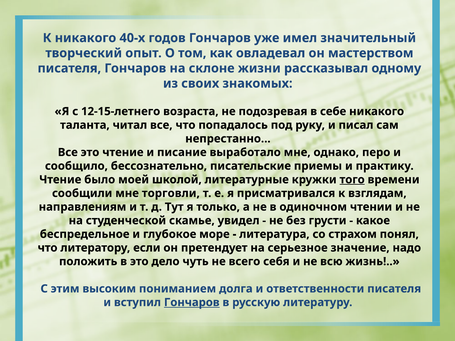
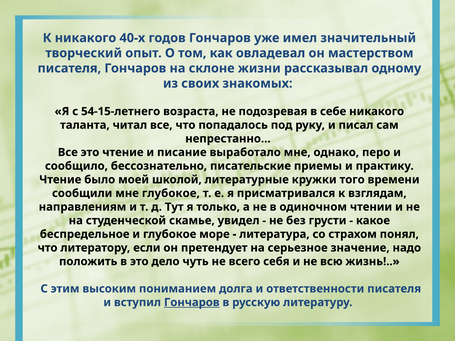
12-15-летнего: 12-15-летнего -> 54-15-летнего
того underline: present -> none
мне торговли: торговли -> глубокое
